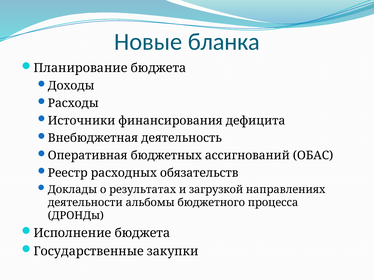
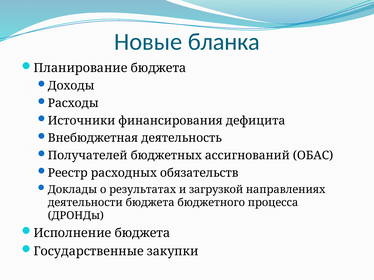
Оперативная: Оперативная -> Получателей
деятельности альбомы: альбомы -> бюджета
